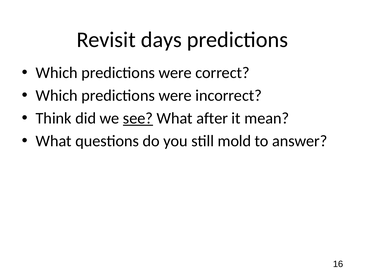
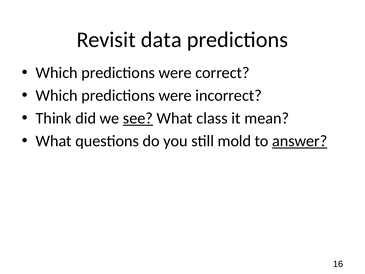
days: days -> data
after: after -> class
answer underline: none -> present
